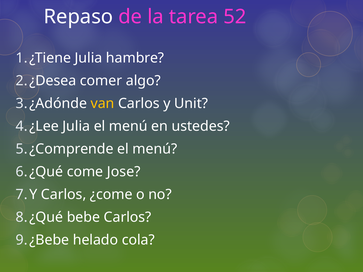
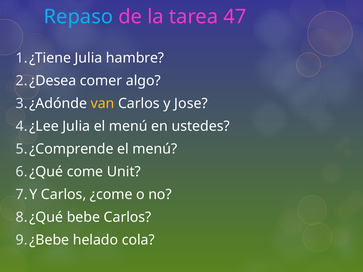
Repaso colour: white -> light blue
52: 52 -> 47
Unit: Unit -> Jose
Jose: Jose -> Unit
